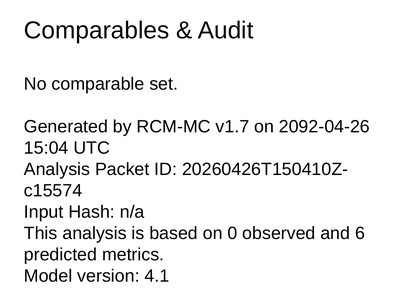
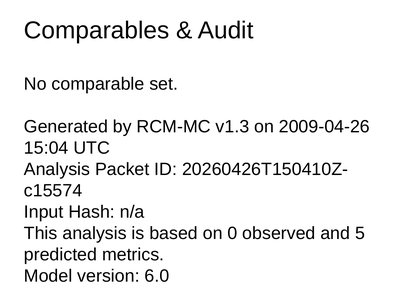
v1.7: v1.7 -> v1.3
2092-04-26: 2092-04-26 -> 2009-04-26
6: 6 -> 5
4.1: 4.1 -> 6.0
